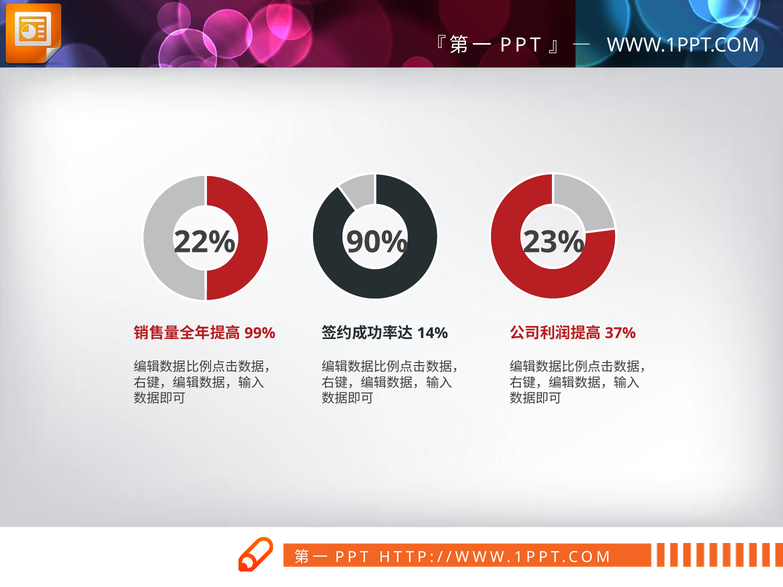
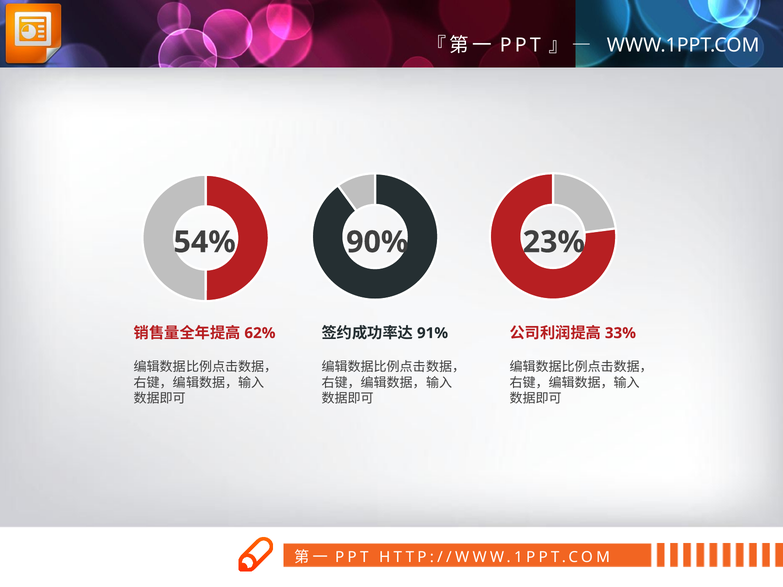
22%: 22% -> 54%
99%: 99% -> 62%
14%: 14% -> 91%
37%: 37% -> 33%
